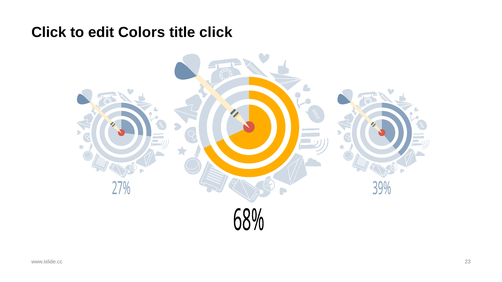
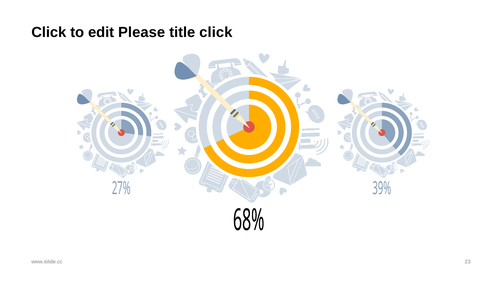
Colors: Colors -> Please
